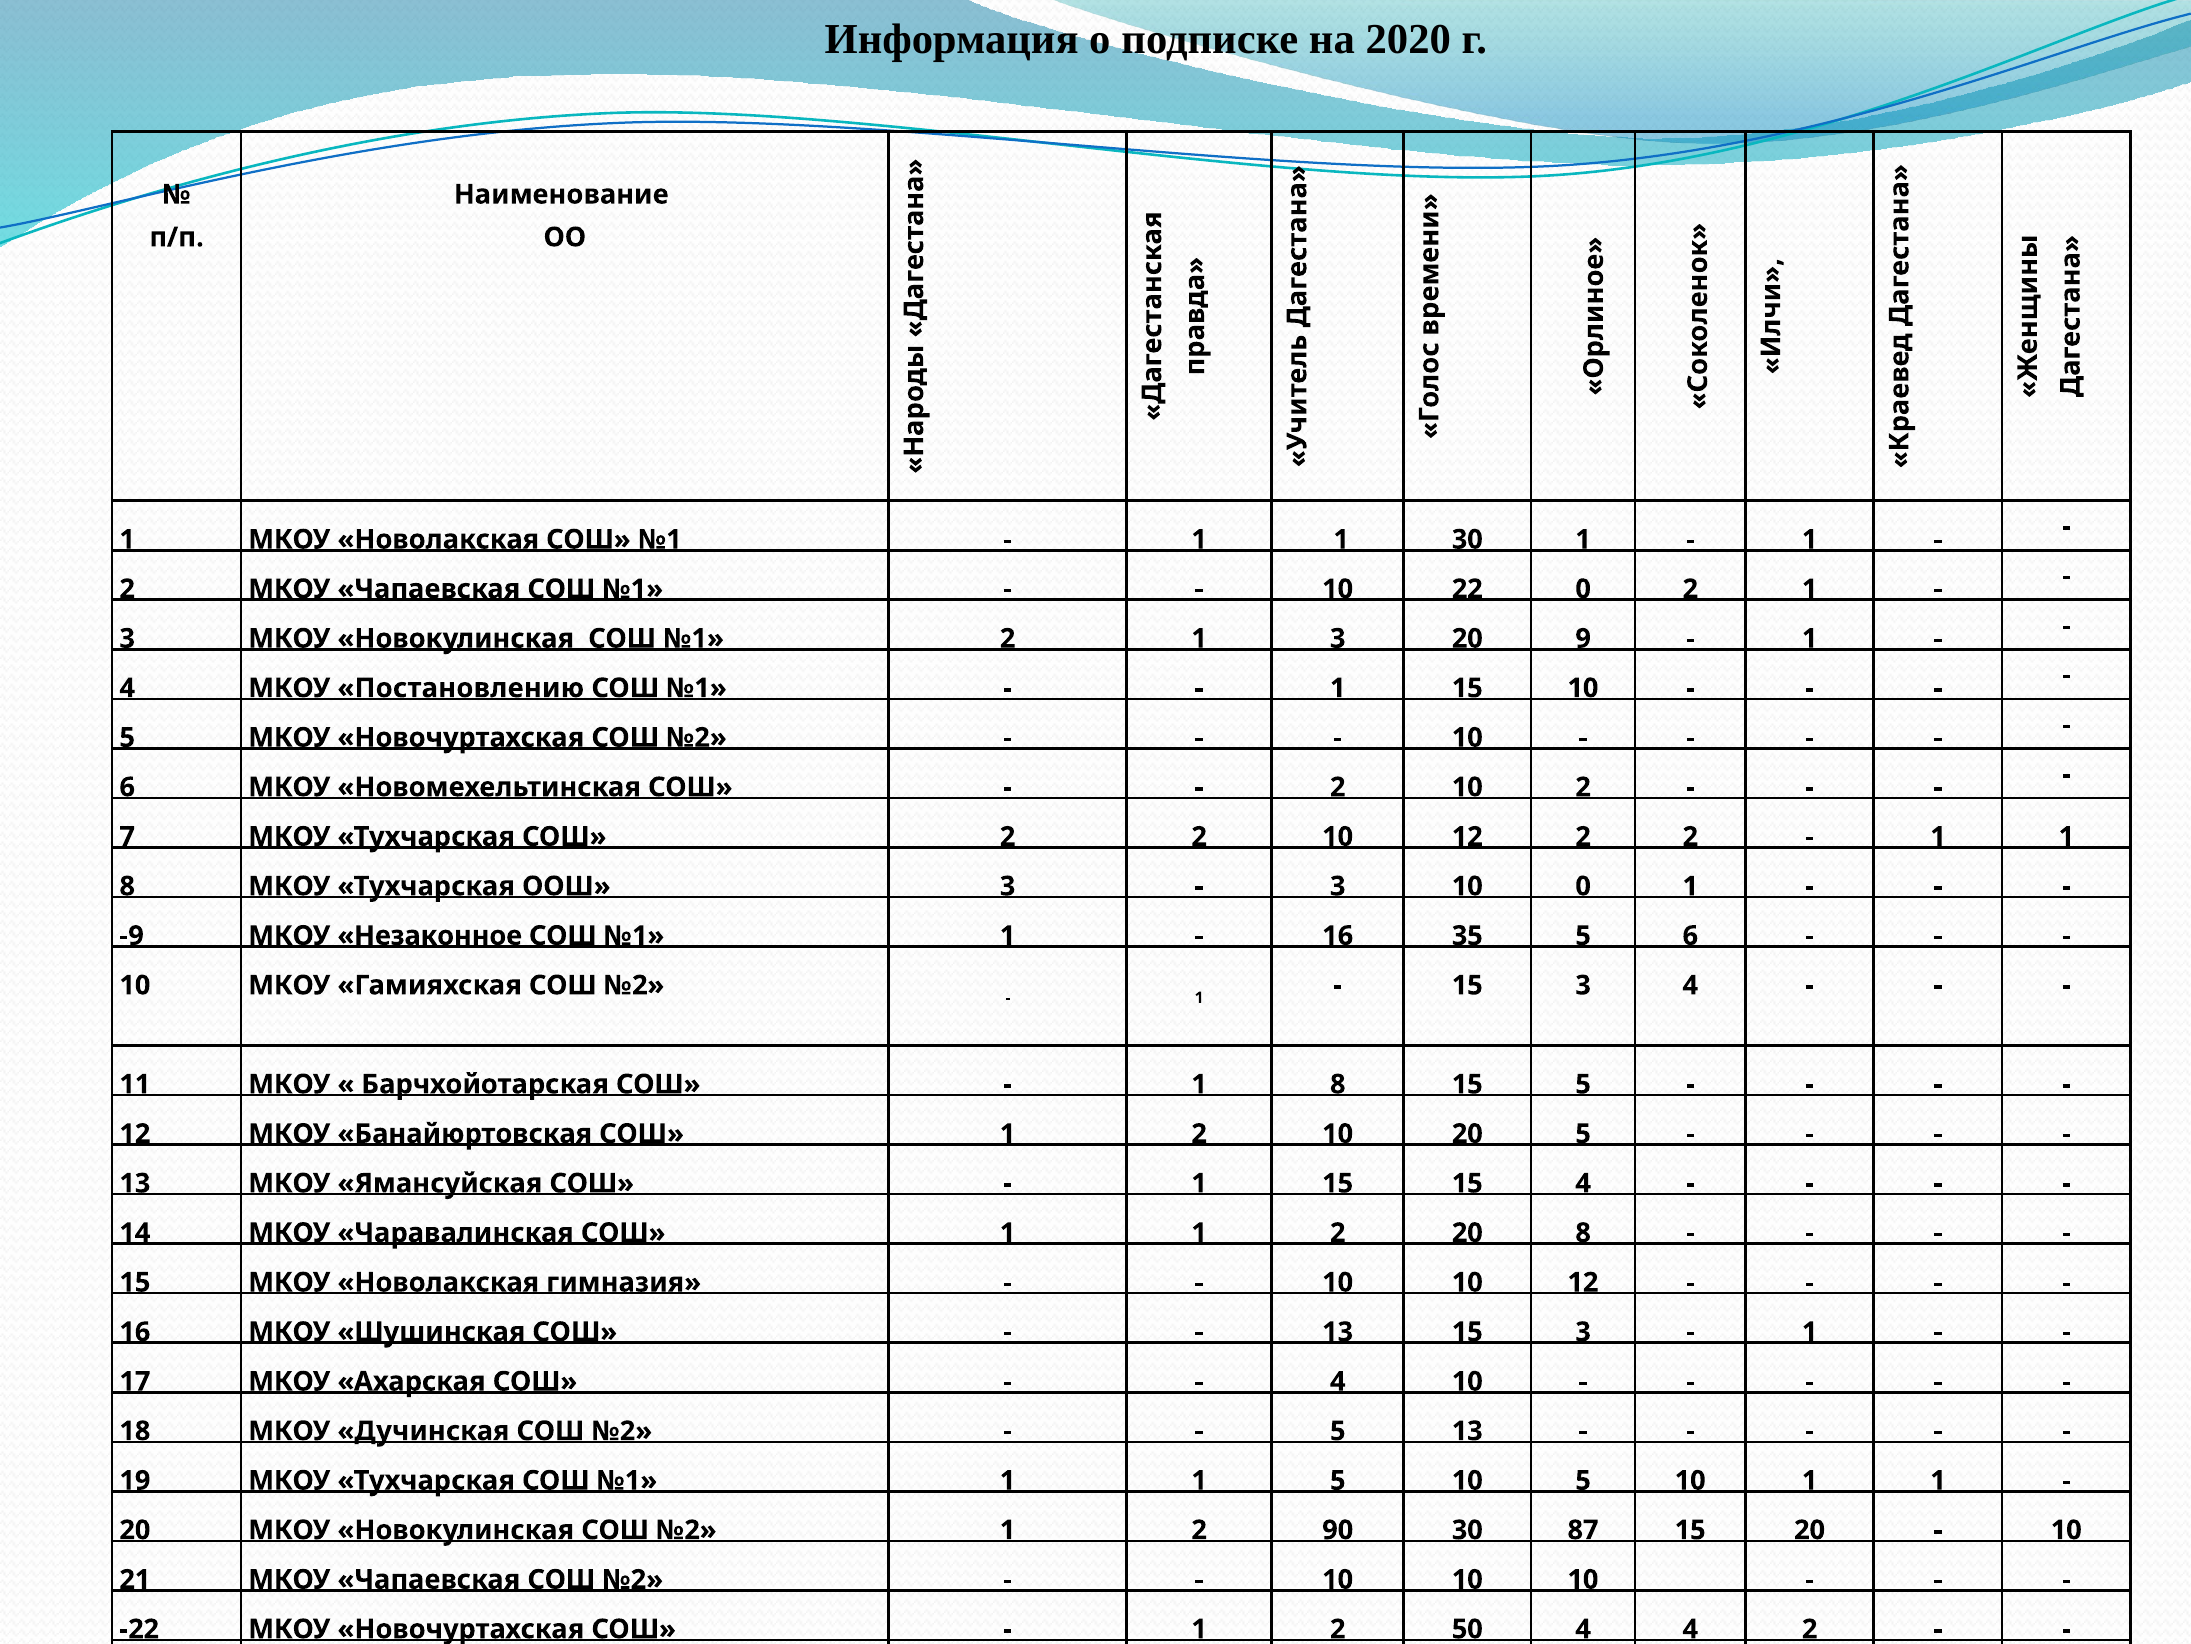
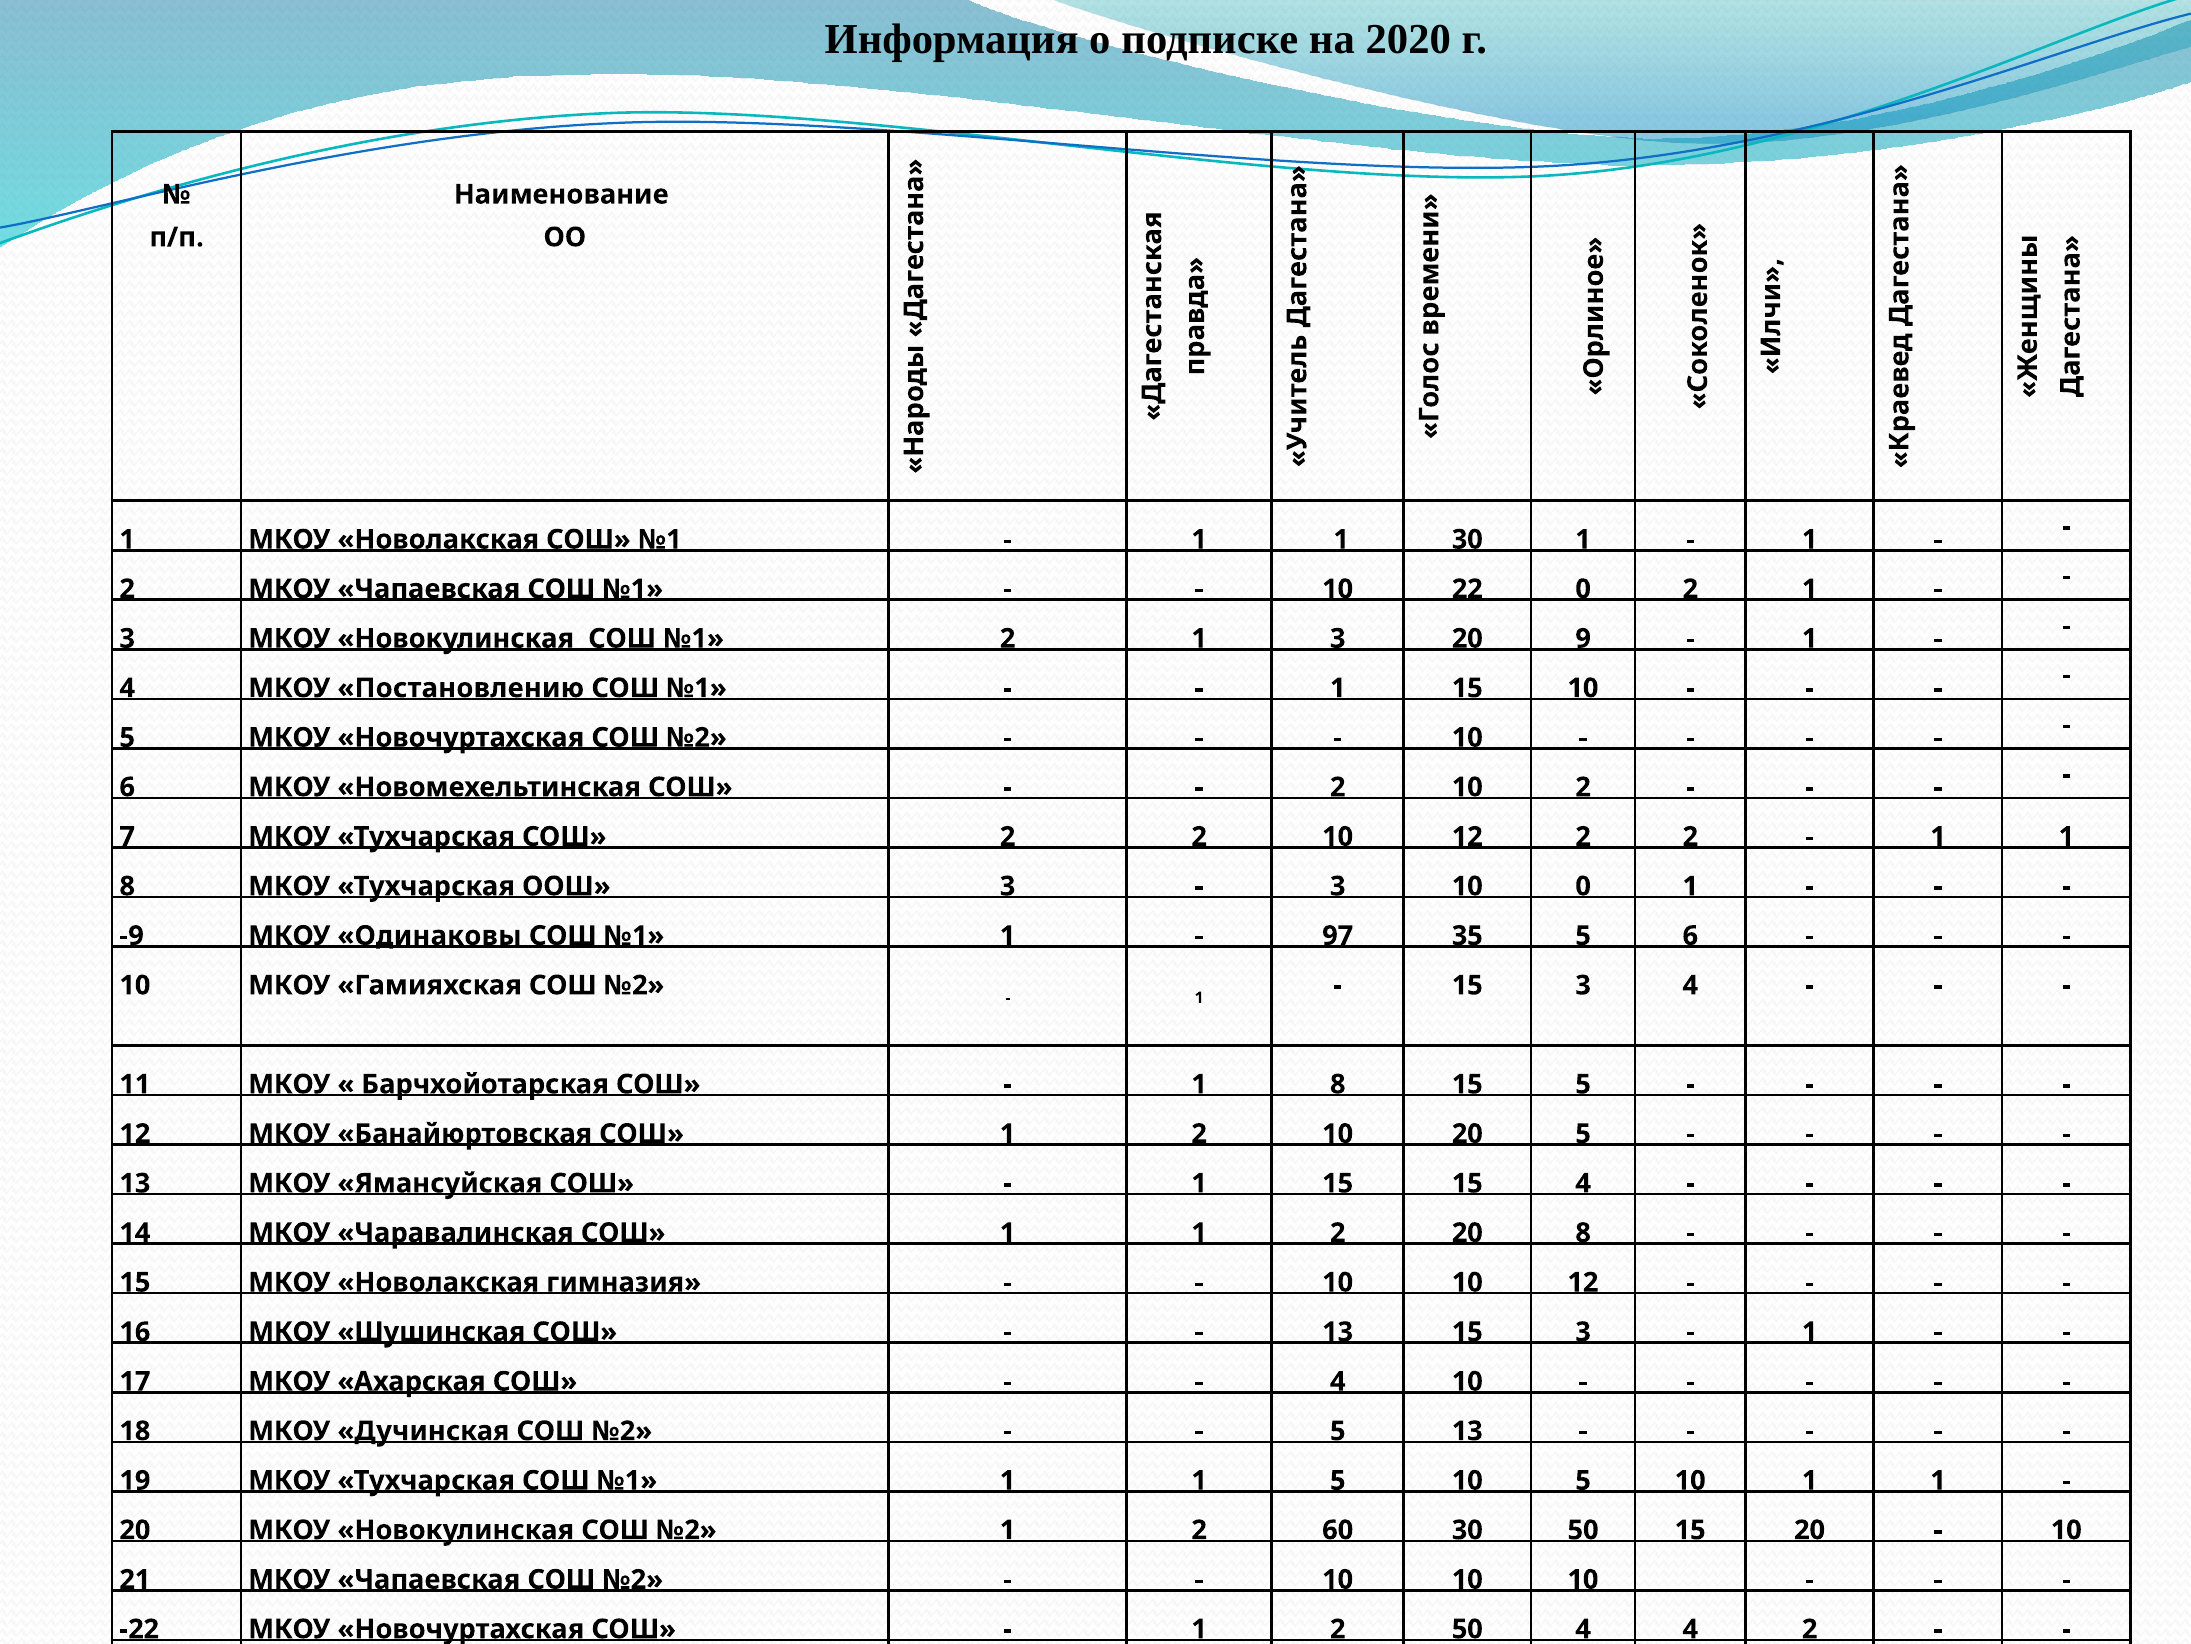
Незаконное: Незаконное -> Одинаковы
16 at (1338, 935): 16 -> 97
90: 90 -> 60
30 87: 87 -> 50
